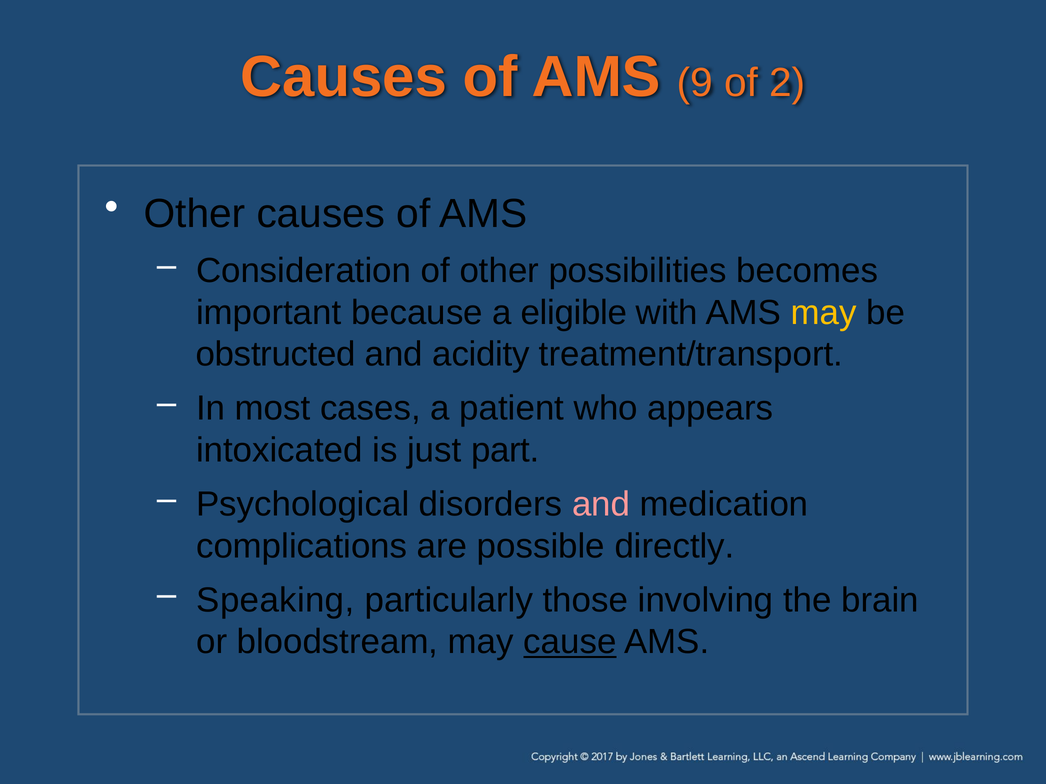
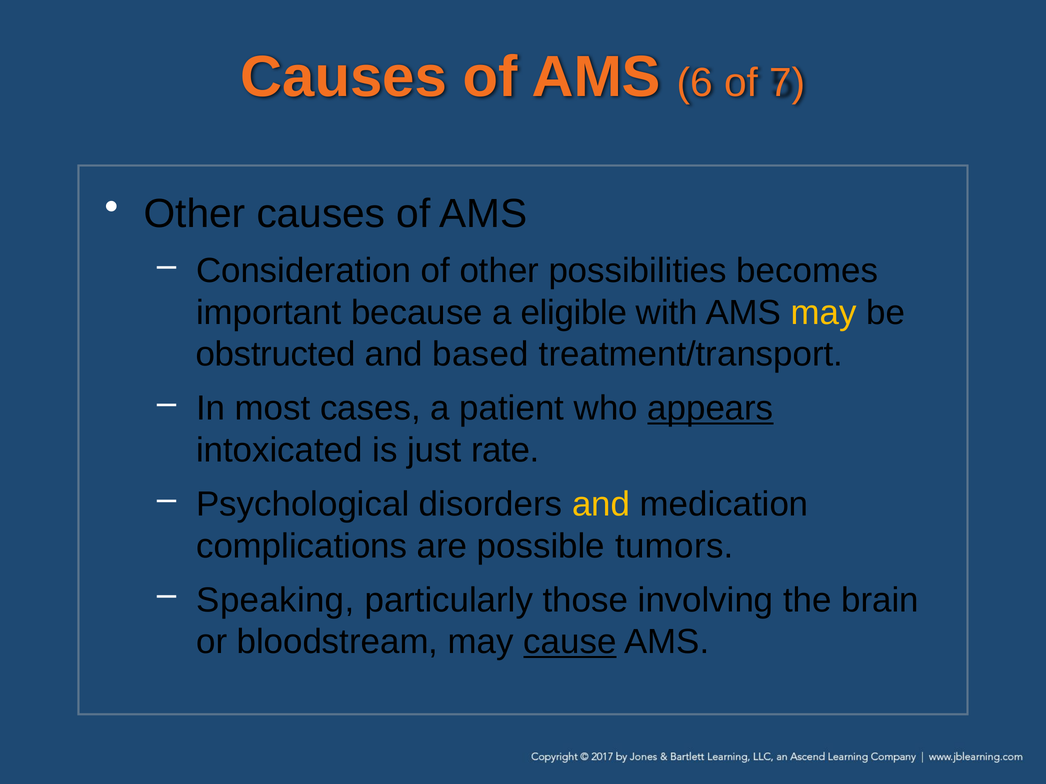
9: 9 -> 6
2: 2 -> 7
acidity: acidity -> based
appears underline: none -> present
part: part -> rate
and at (601, 505) colour: pink -> yellow
directly: directly -> tumors
